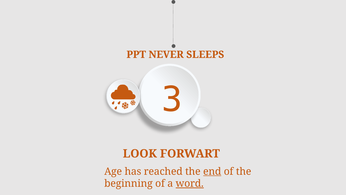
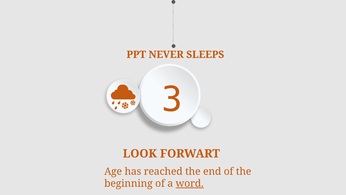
end underline: present -> none
